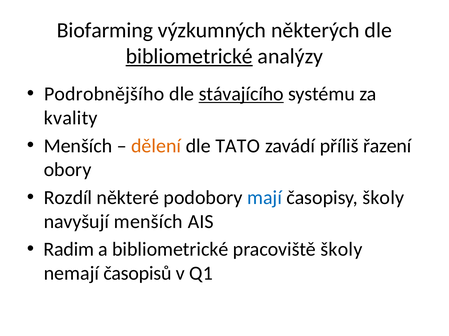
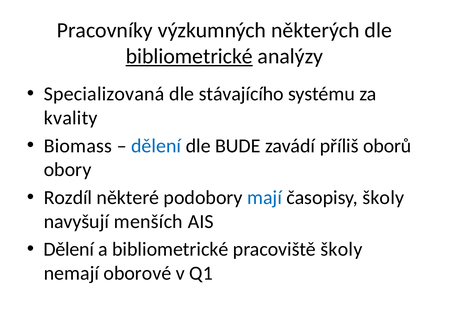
Biofarming: Biofarming -> Pracovníky
Podrobnějšího: Podrobnějšího -> Specializovaná
stávajícího underline: present -> none
Menších at (78, 146): Menších -> Biomass
dělení at (156, 146) colour: orange -> blue
TATO: TATO -> BUDE
řazení: řazení -> oborů
Radim at (69, 250): Radim -> Dělení
časopisů: časopisů -> oborové
